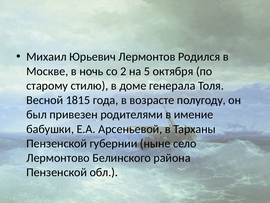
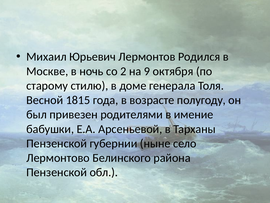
5: 5 -> 9
